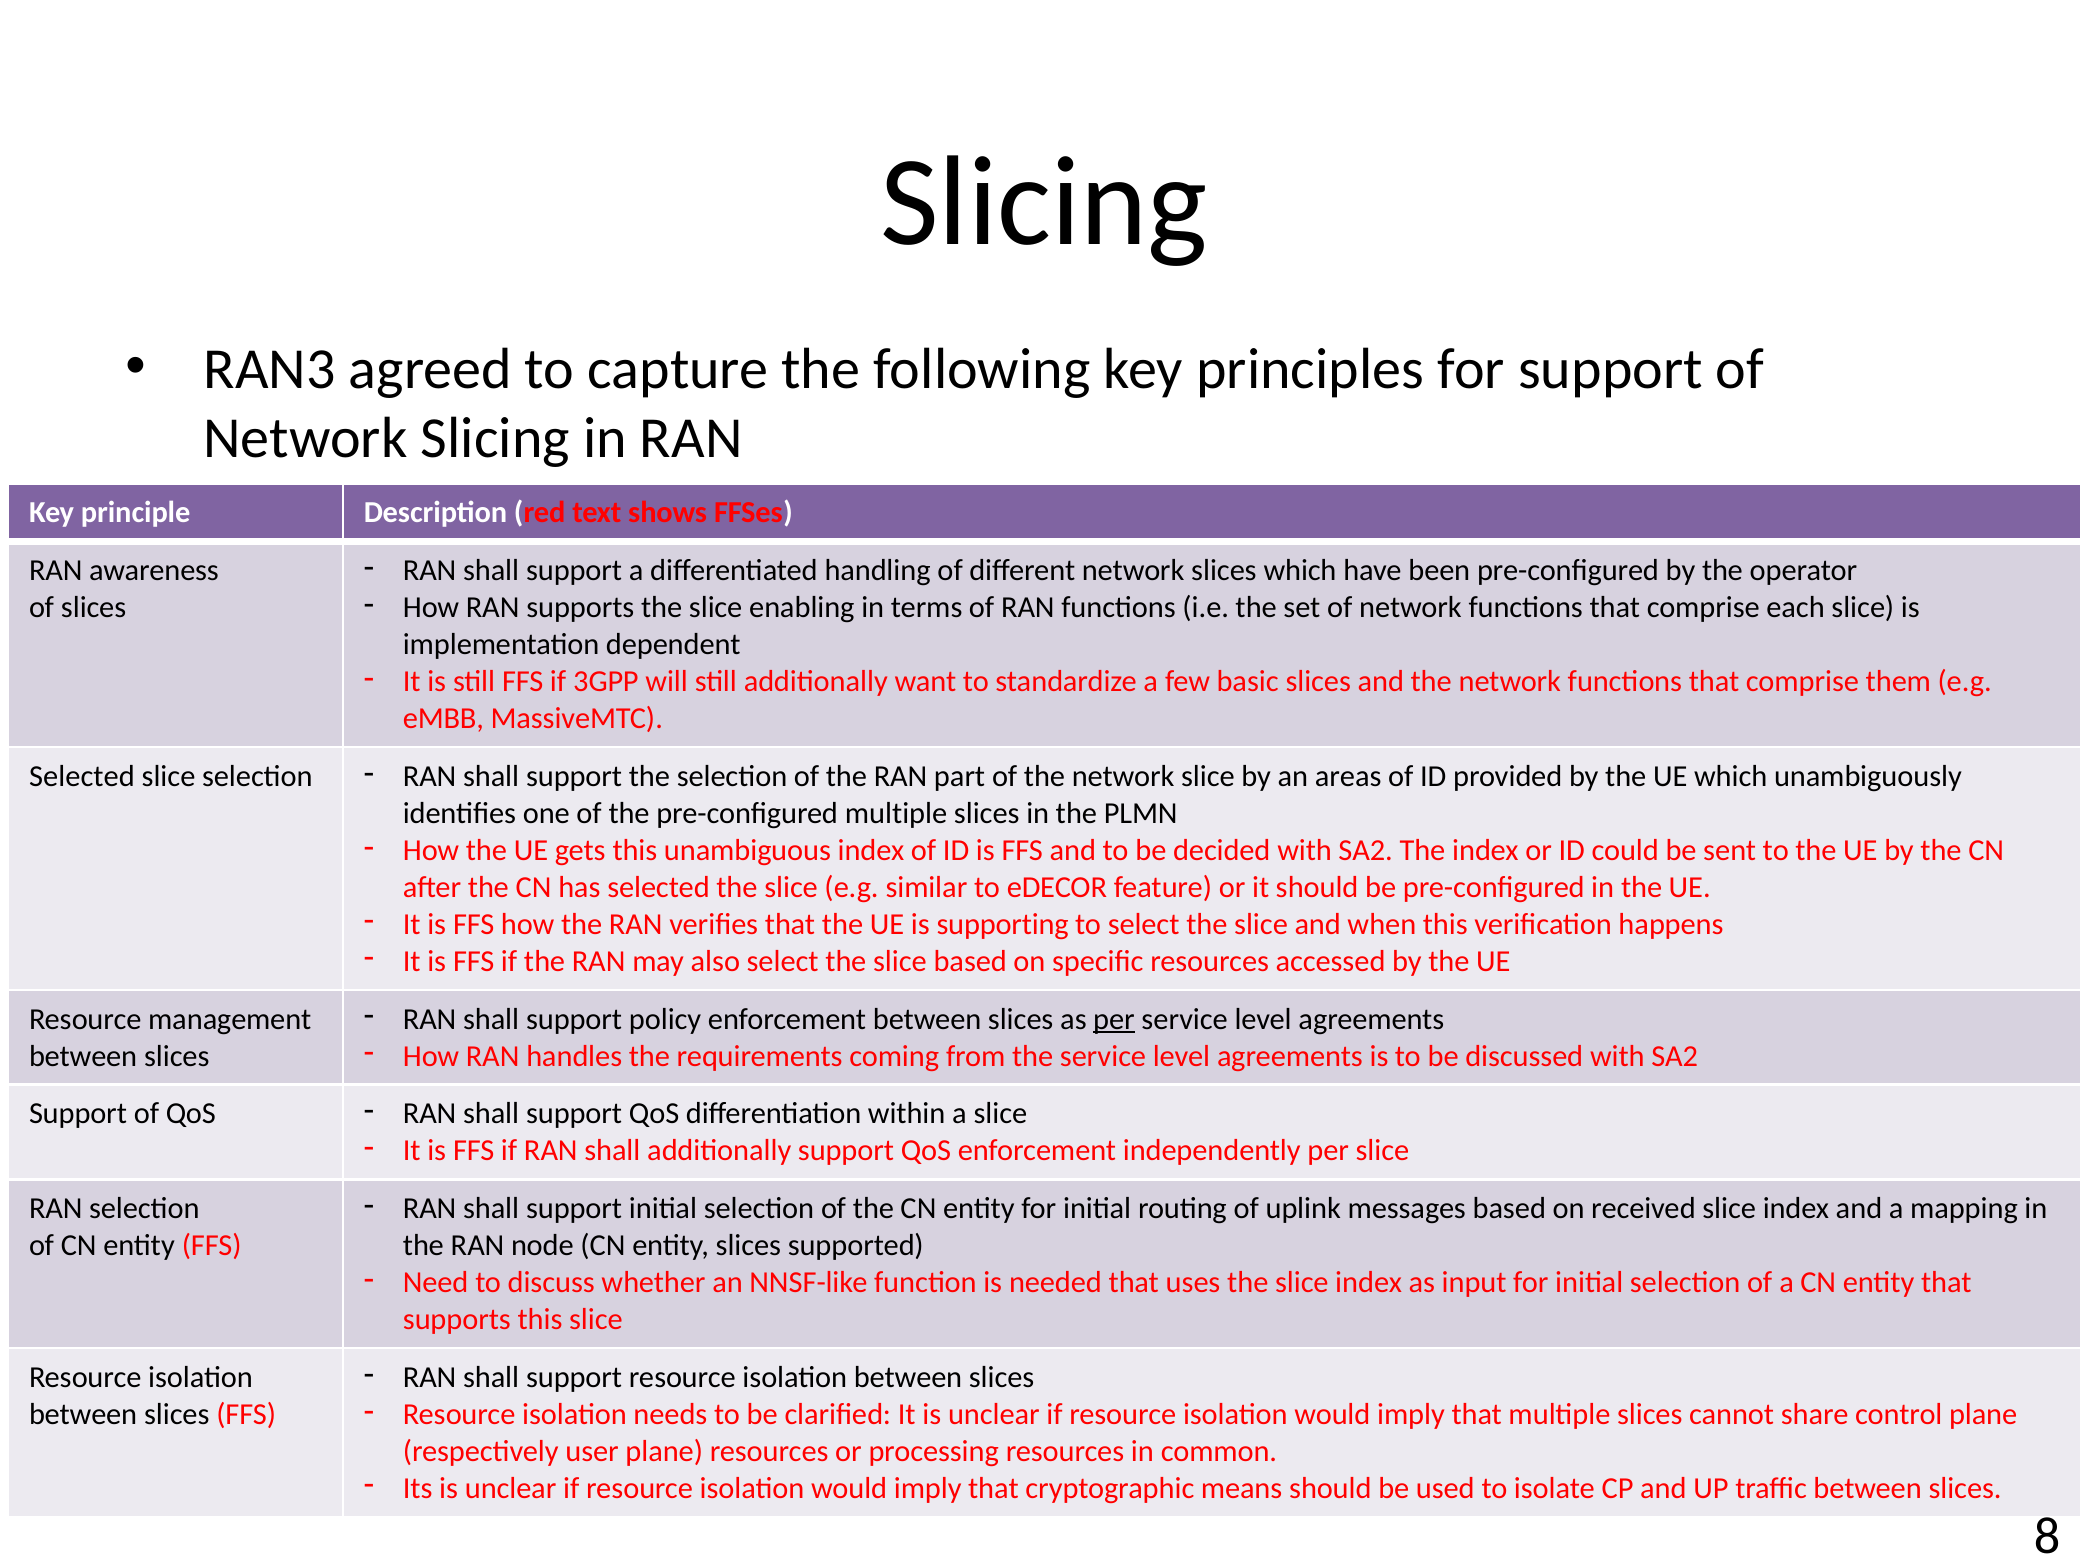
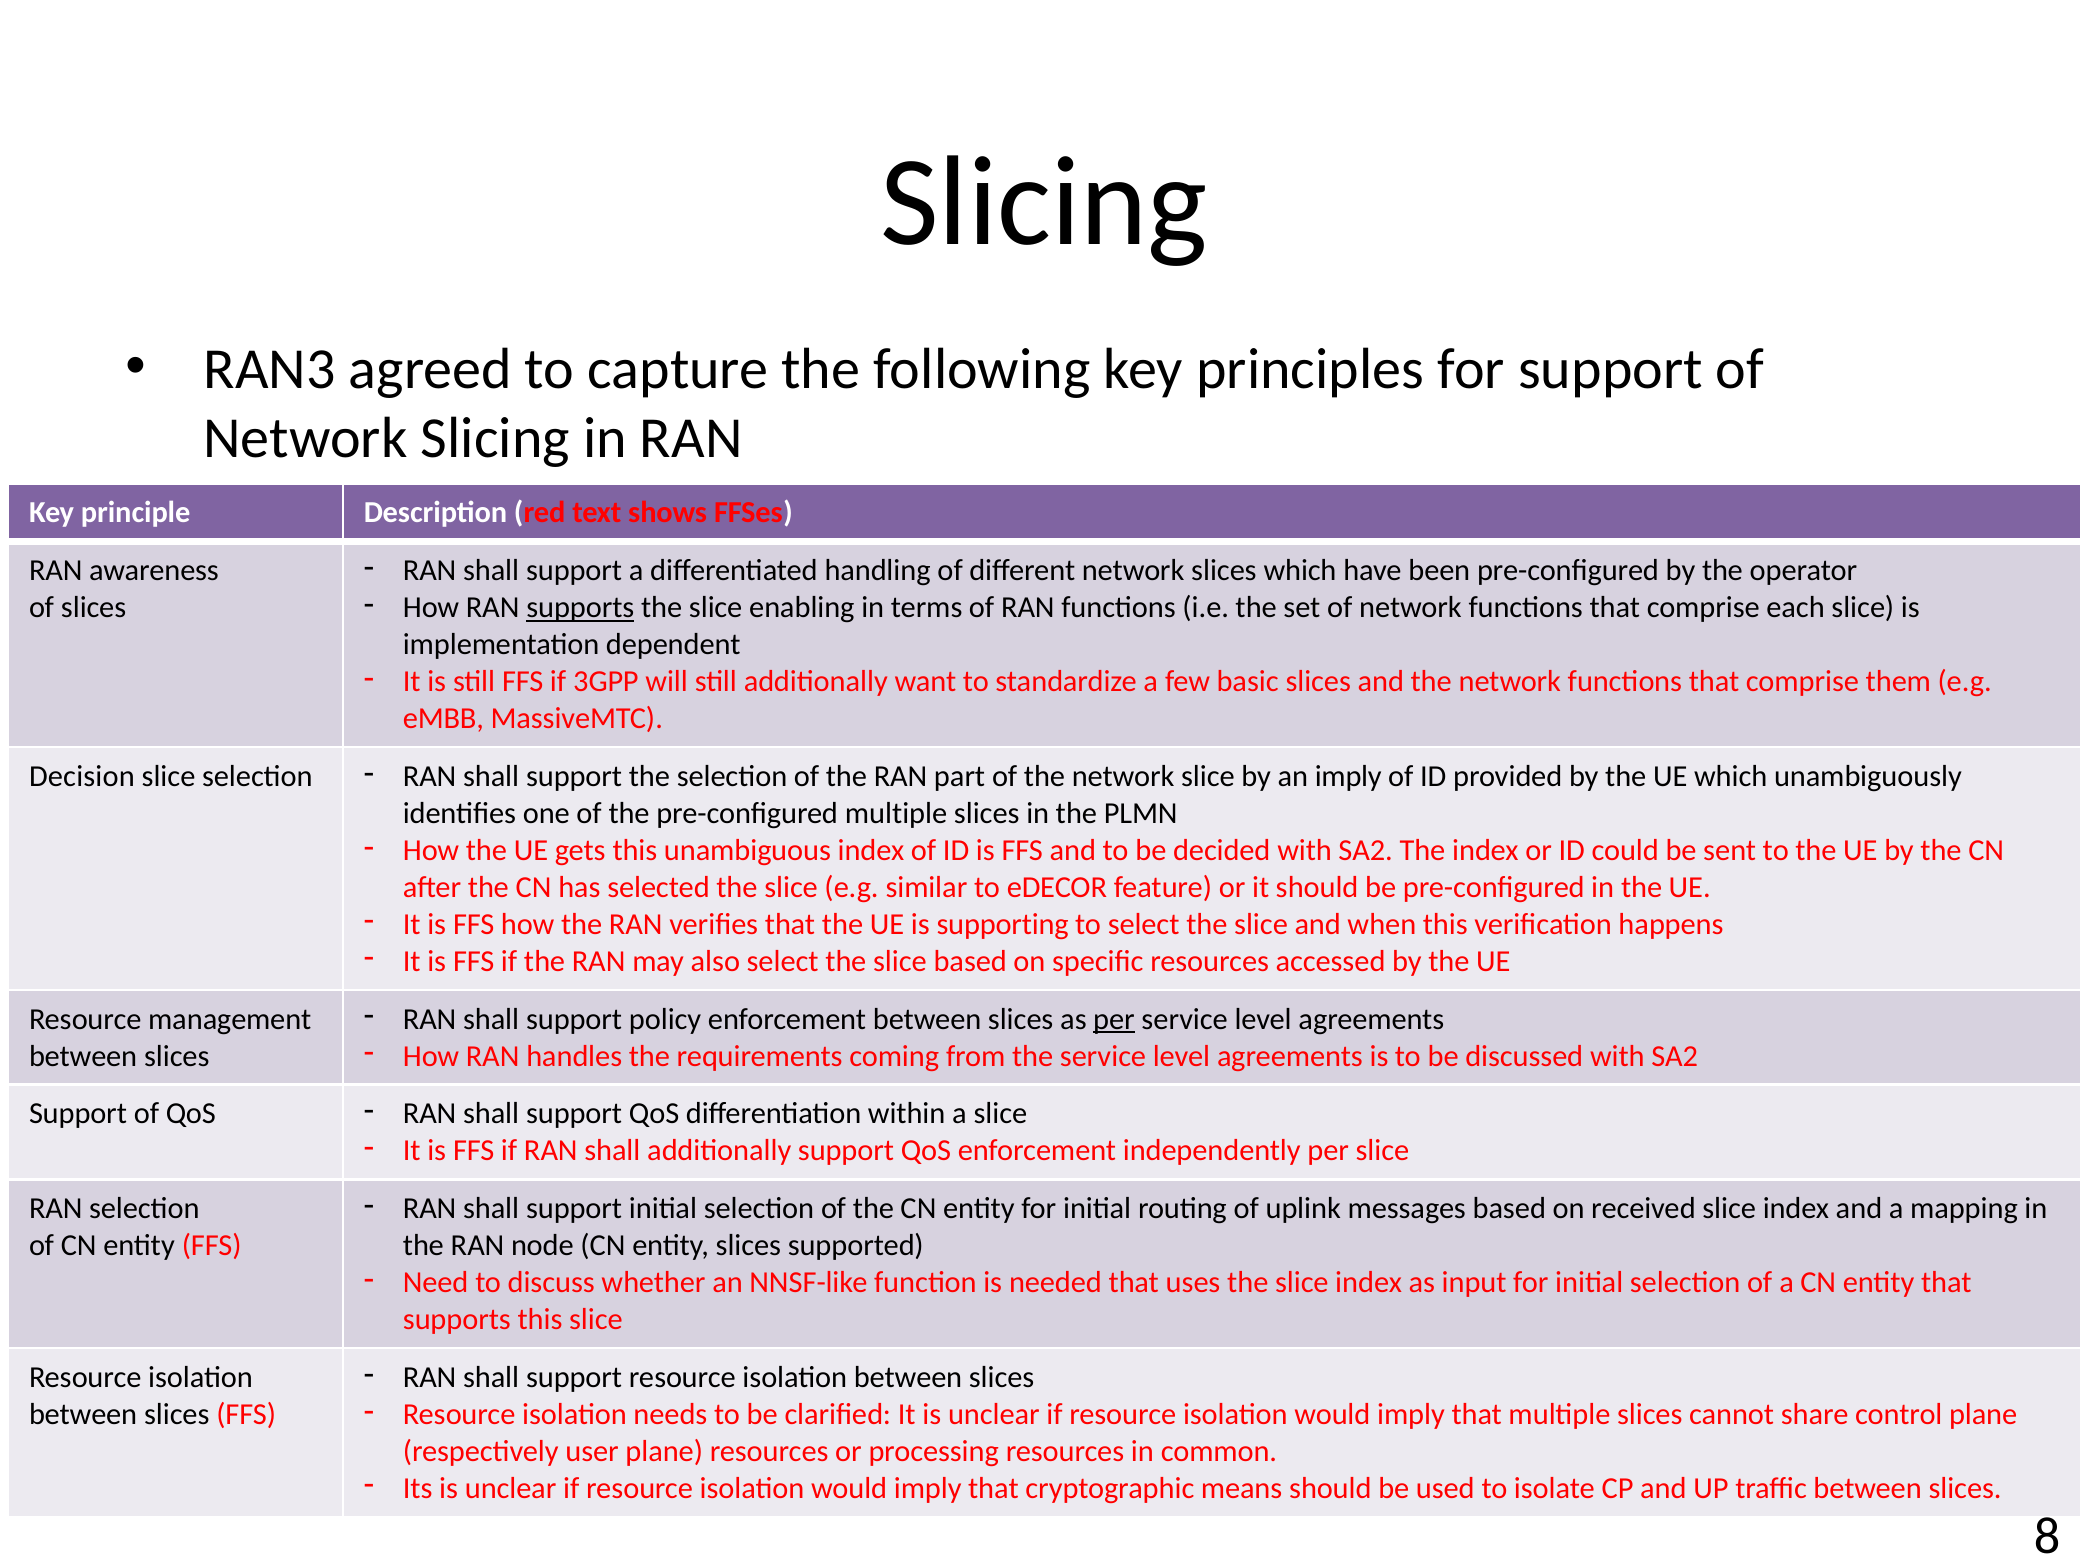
supports at (580, 608) underline: none -> present
Selected at (82, 776): Selected -> Decision
an areas: areas -> imply
